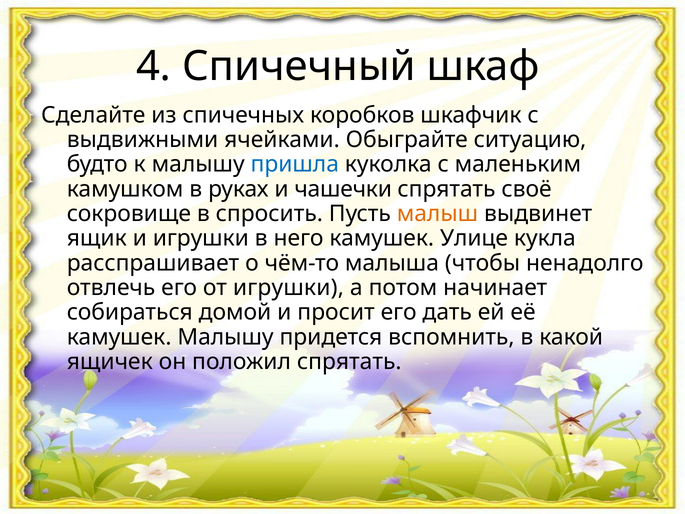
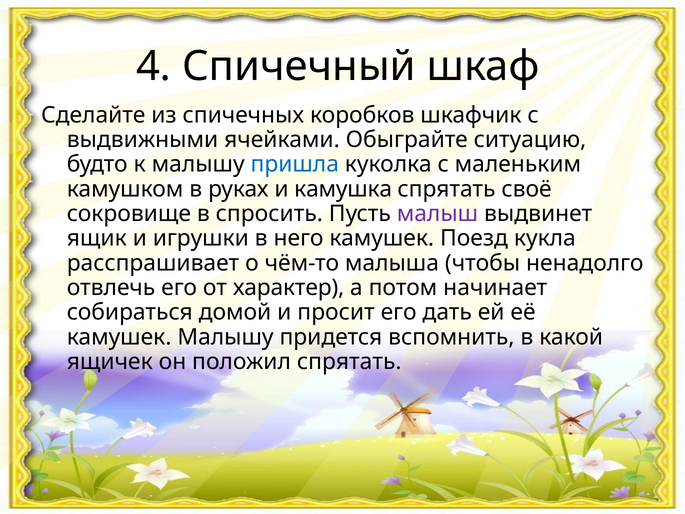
чашечки: чашечки -> камушка
малыш colour: orange -> purple
Улице: Улице -> Поезд
от игрушки: игрушки -> характер
